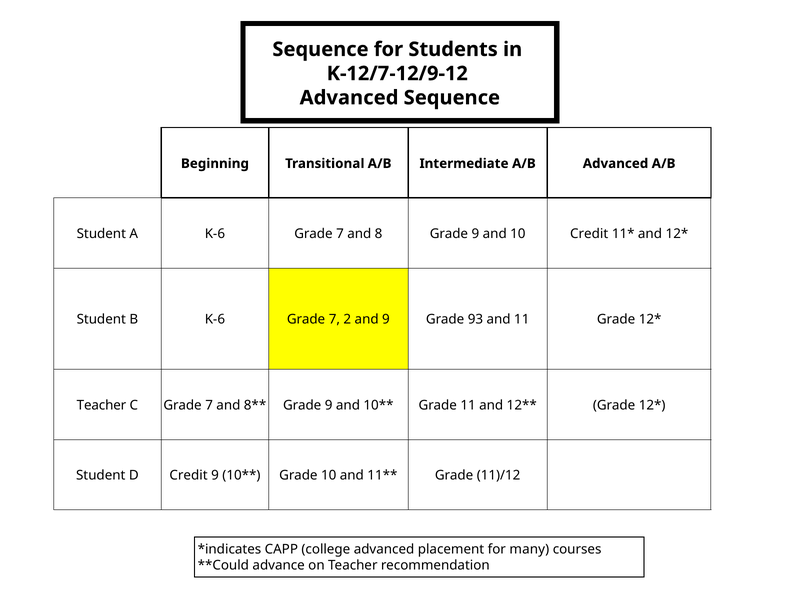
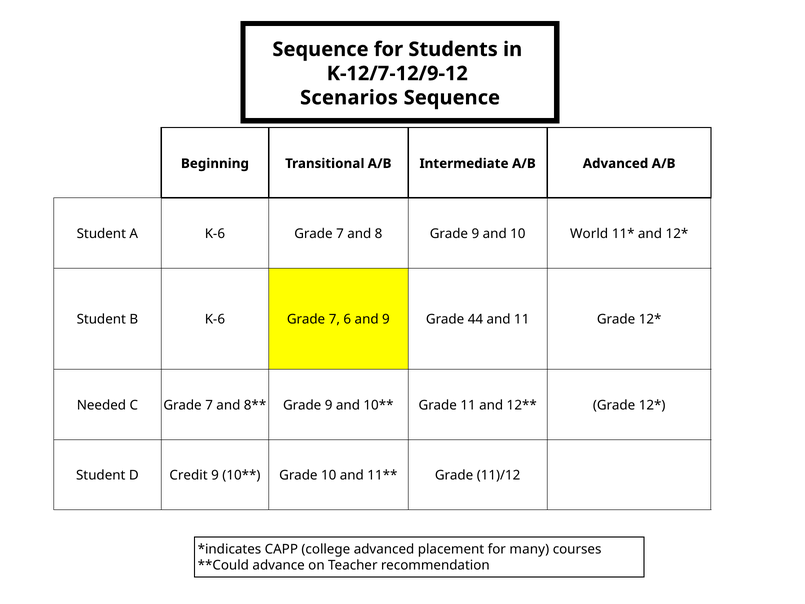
Advanced at (349, 98): Advanced -> Scenarios
10 Credit: Credit -> World
2: 2 -> 6
93: 93 -> 44
Teacher at (101, 405): Teacher -> Needed
